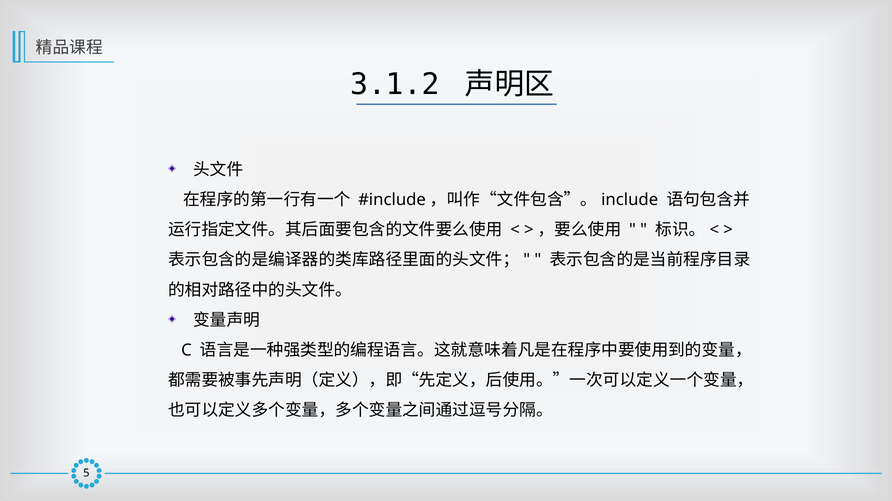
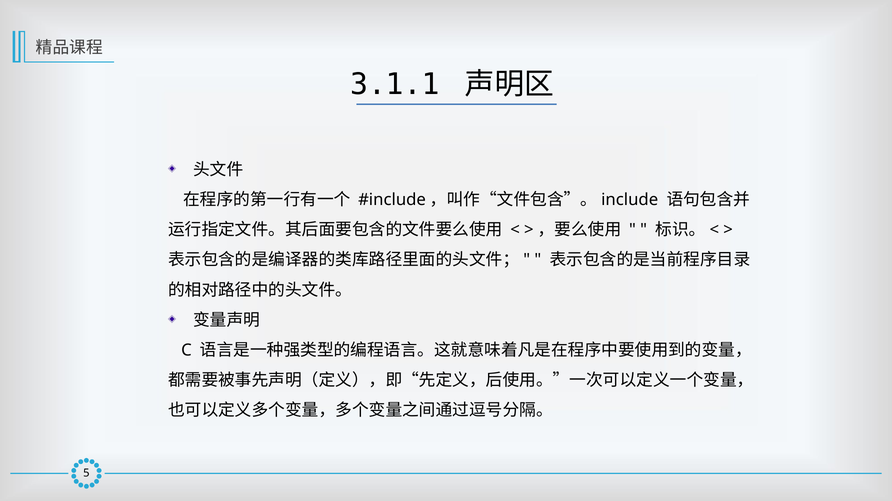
3.1.2: 3.1.2 -> 3.1.1
